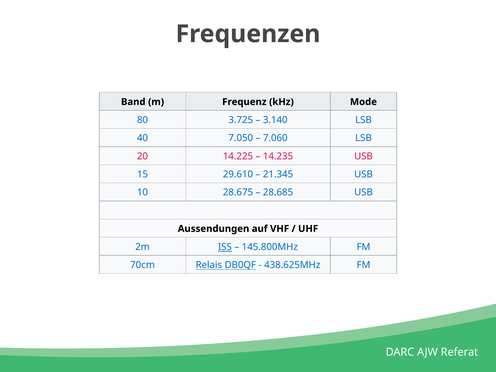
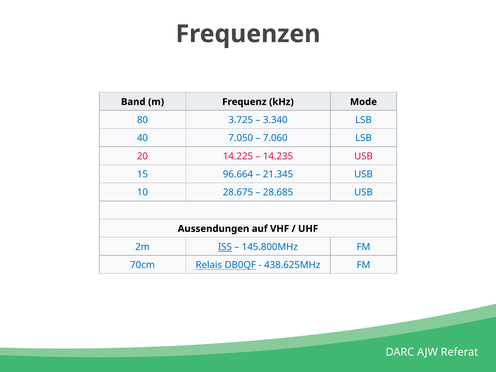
3.140: 3.140 -> 3.340
29.610: 29.610 -> 96.664
